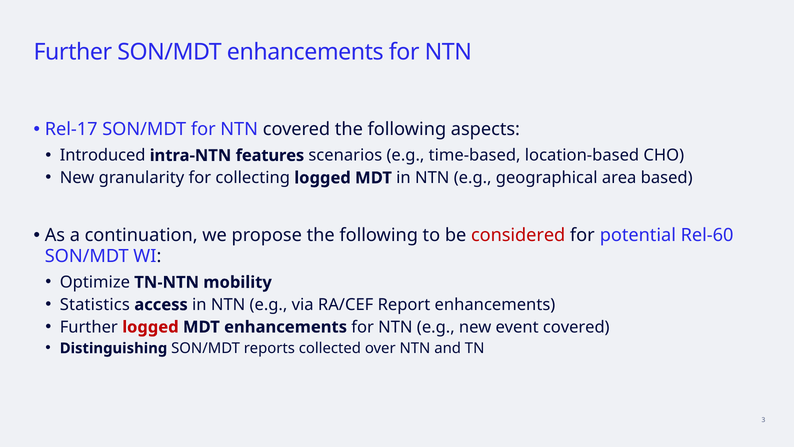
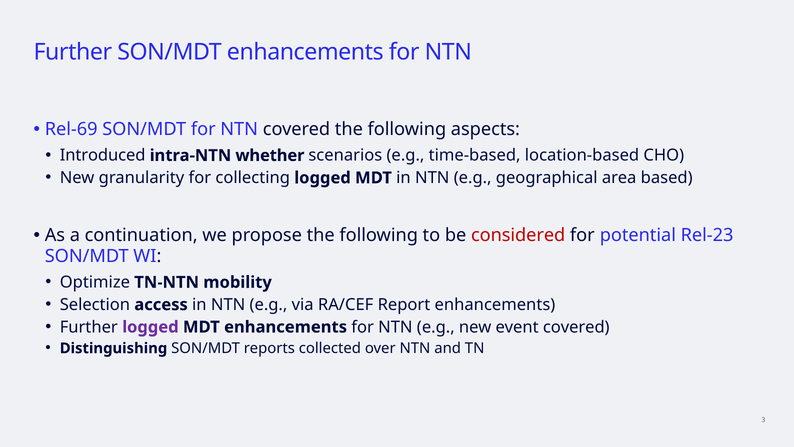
Rel-17: Rel-17 -> Rel-69
features: features -> whether
Rel-60: Rel-60 -> Rel-23
Statistics: Statistics -> Selection
logged at (150, 327) colour: red -> purple
